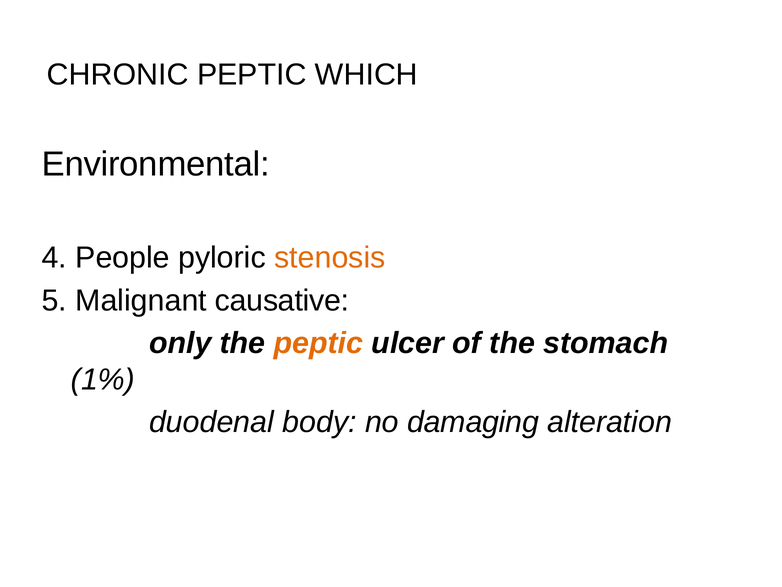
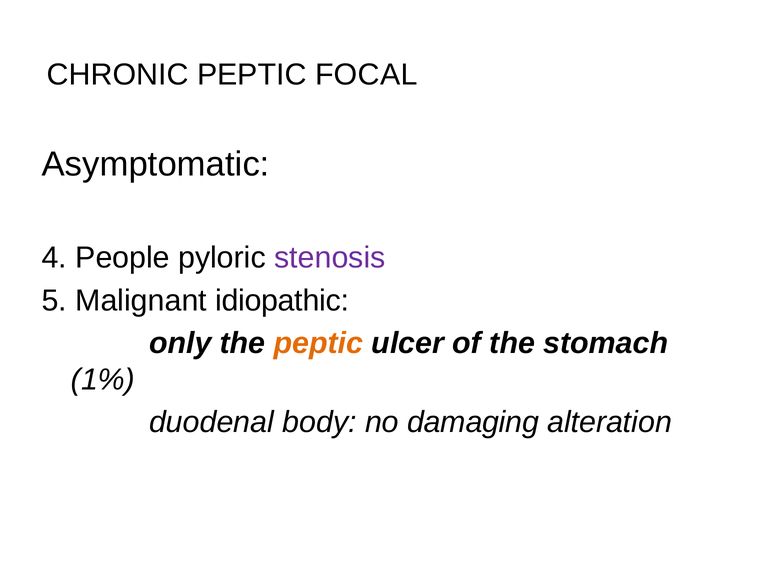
WHICH: WHICH -> FOCAL
Environmental: Environmental -> Asymptomatic
stenosis colour: orange -> purple
causative: causative -> idiopathic
